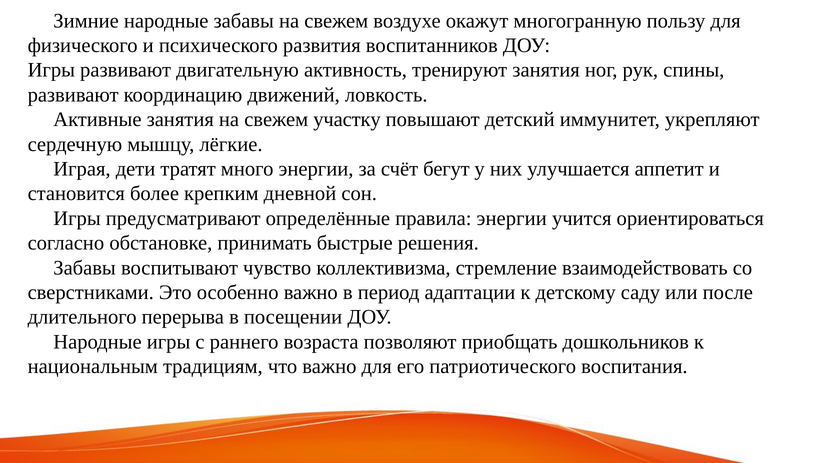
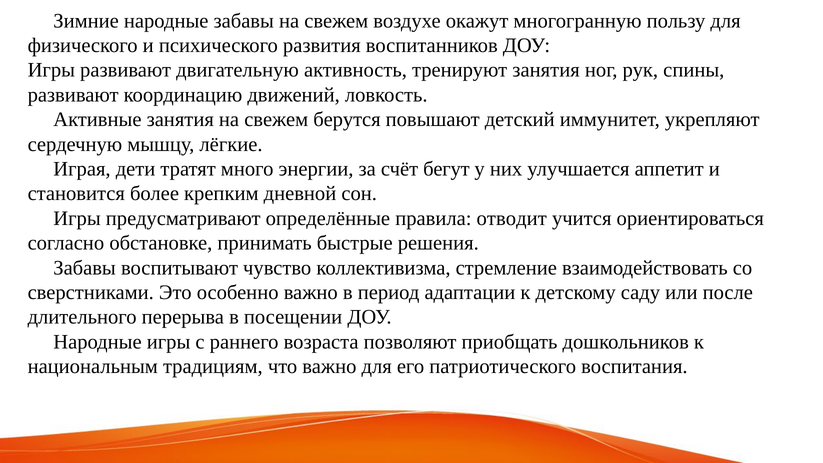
участку: участку -> берутся
правила энергии: энергии -> отводит
